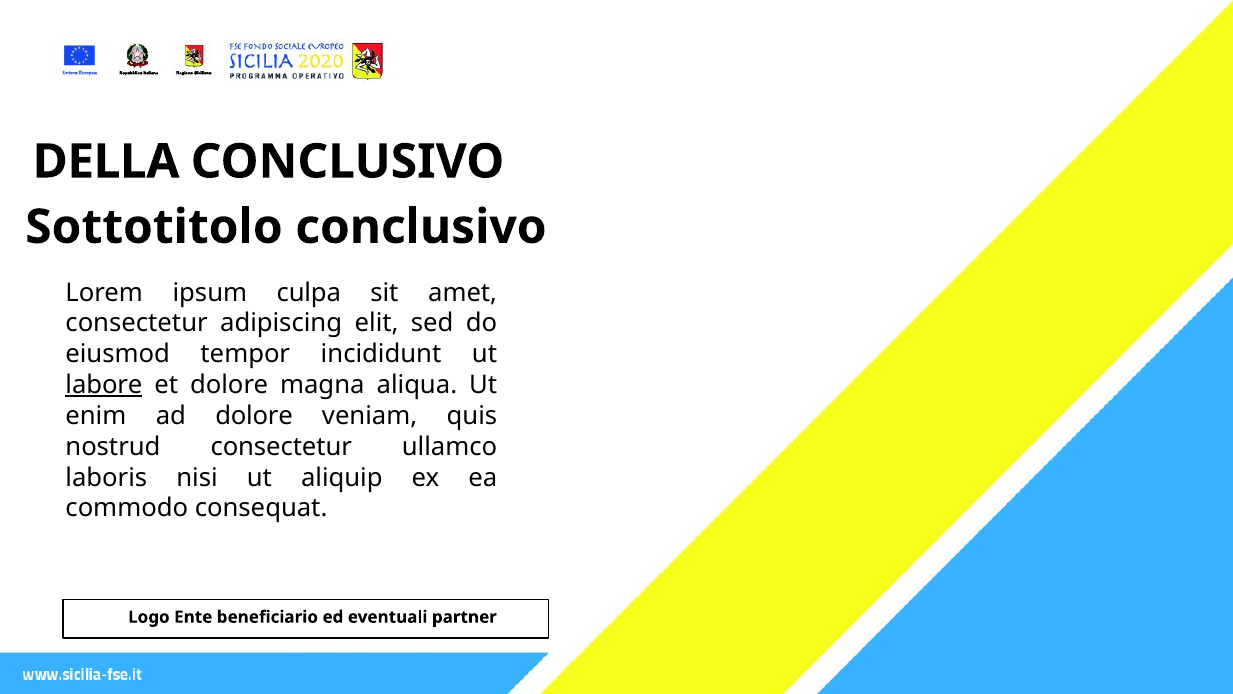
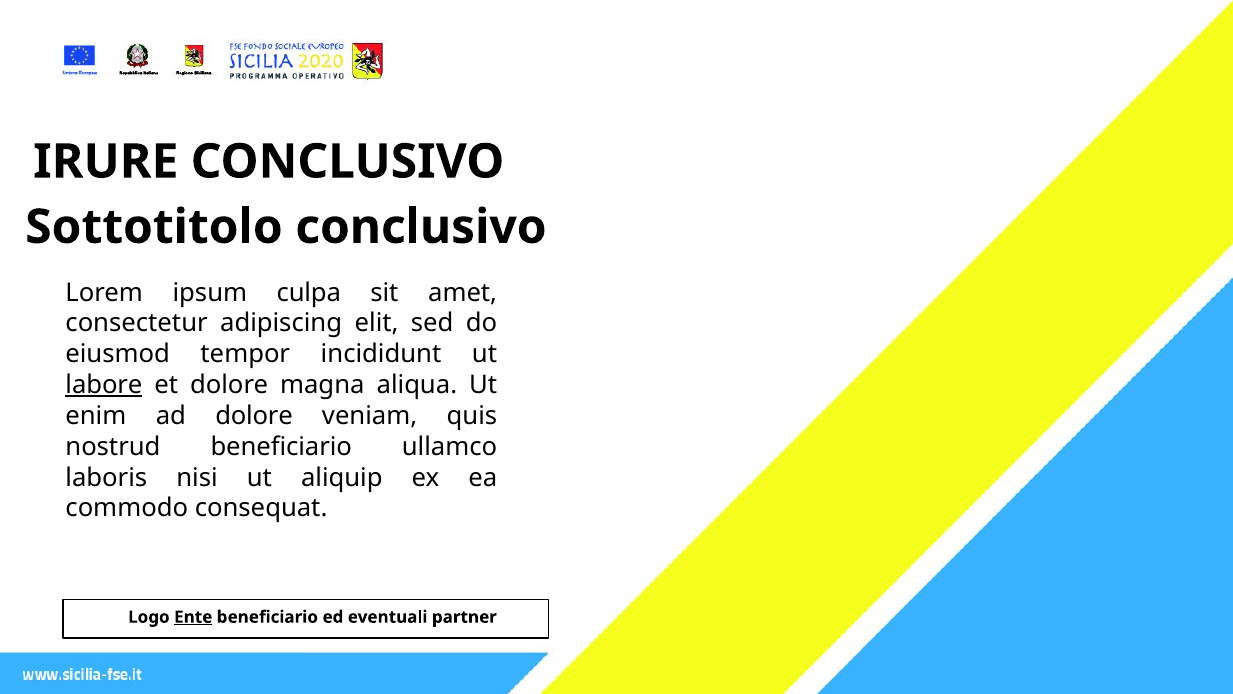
DELLA: DELLA -> IRURE
nostrud consectetur: consectetur -> beneficiario
Ente underline: none -> present
